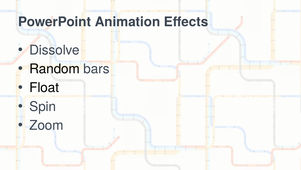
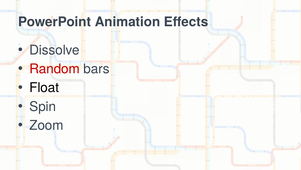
Random colour: black -> red
